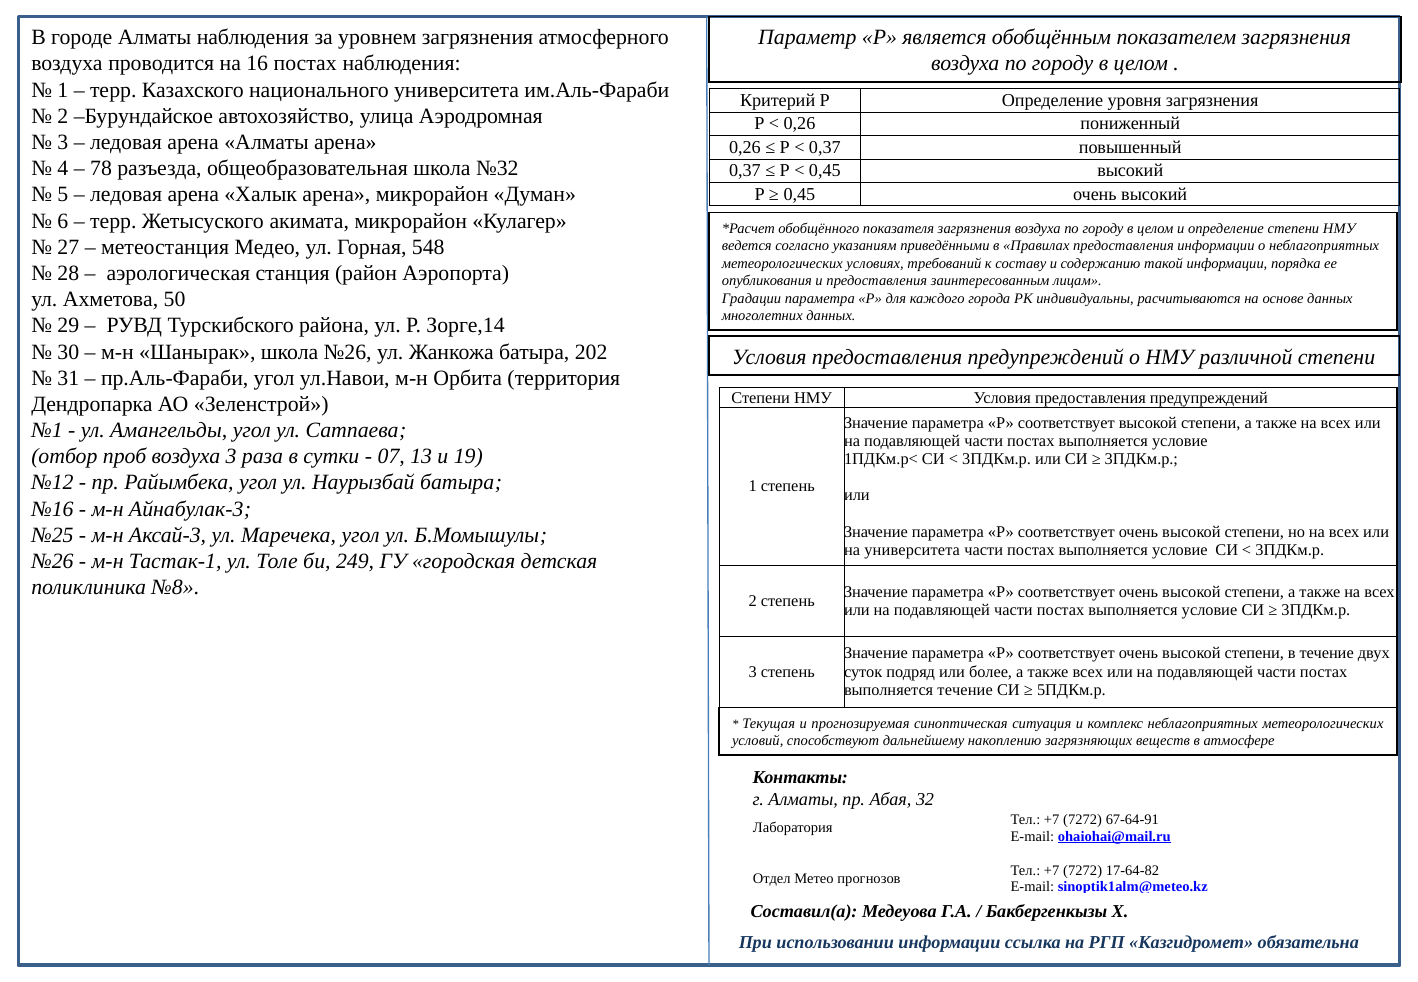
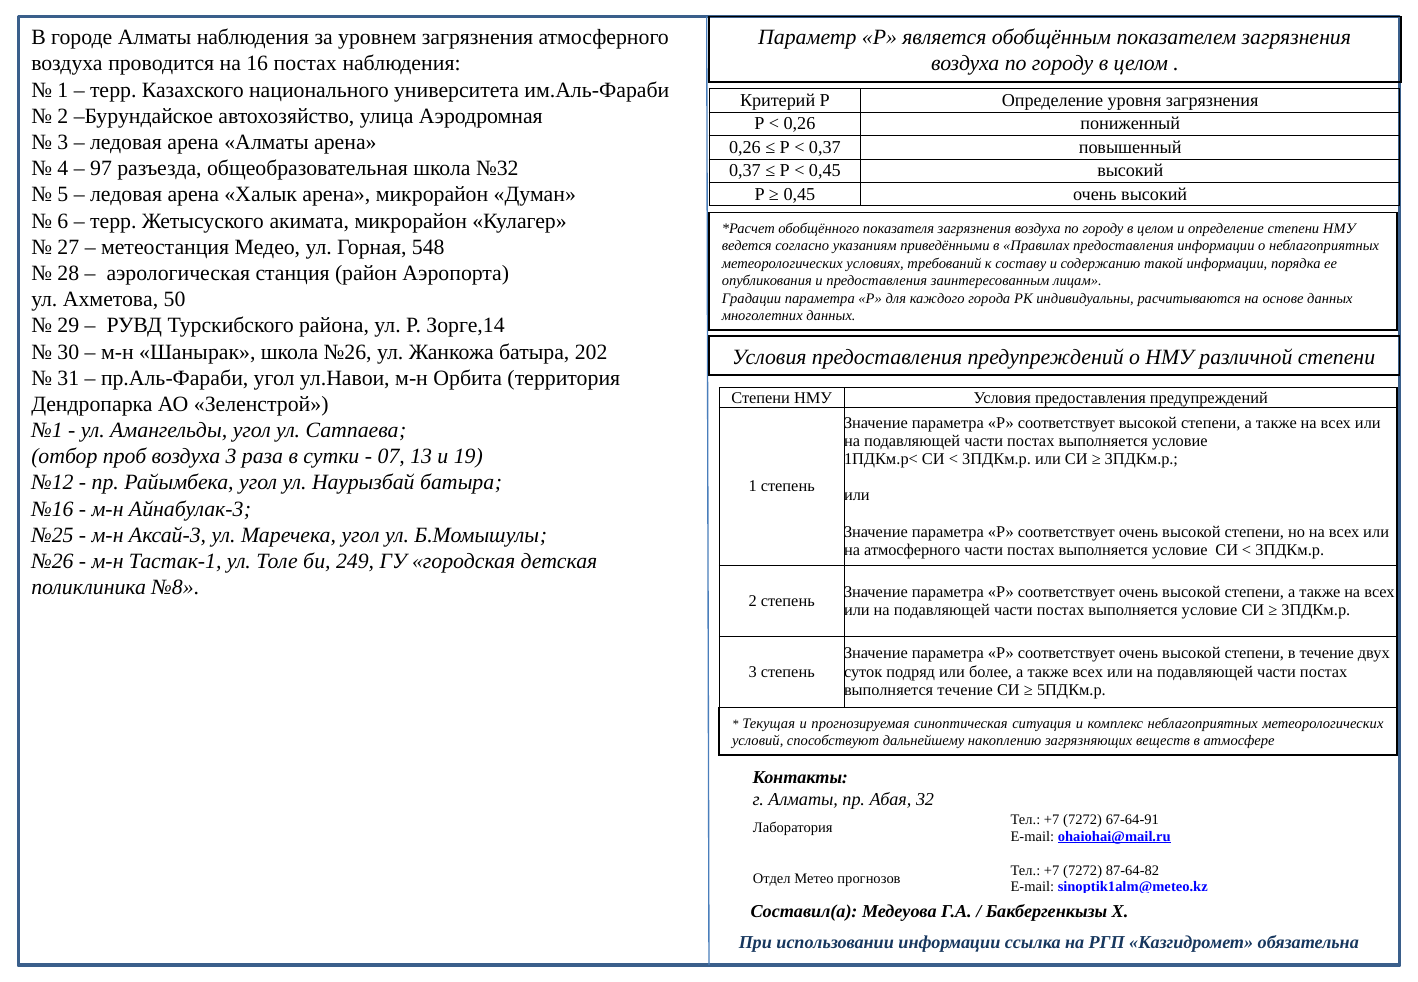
78: 78 -> 97
на университета: университета -> атмосферного
17-64-82: 17-64-82 -> 87-64-82
